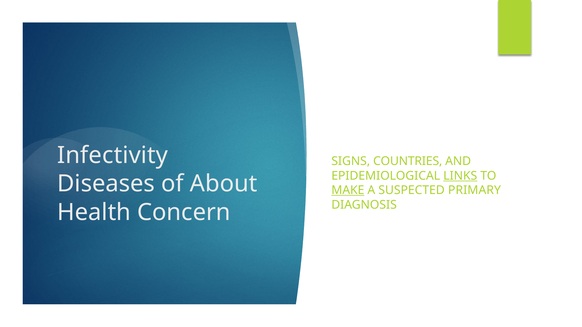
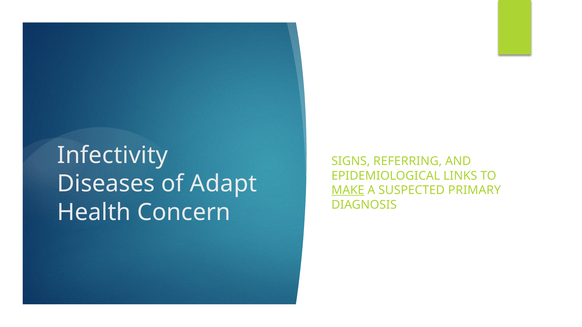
COUNTRIES: COUNTRIES -> REFERRING
LINKS underline: present -> none
About: About -> Adapt
